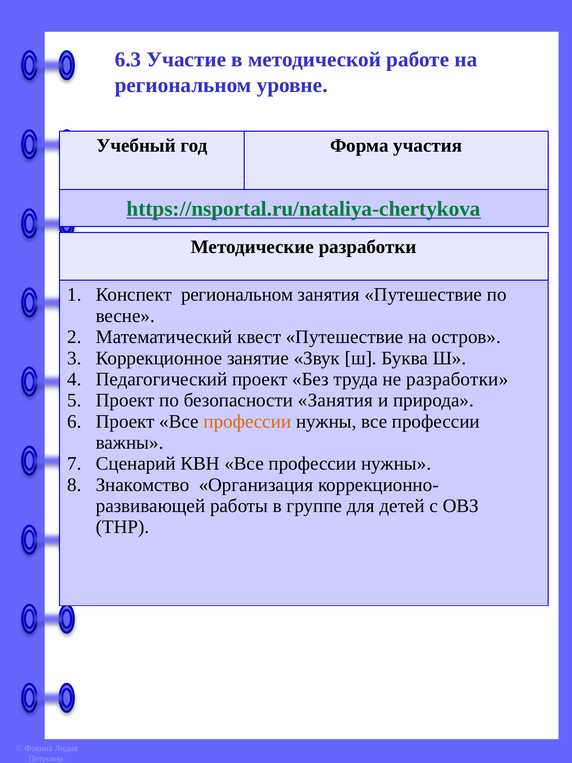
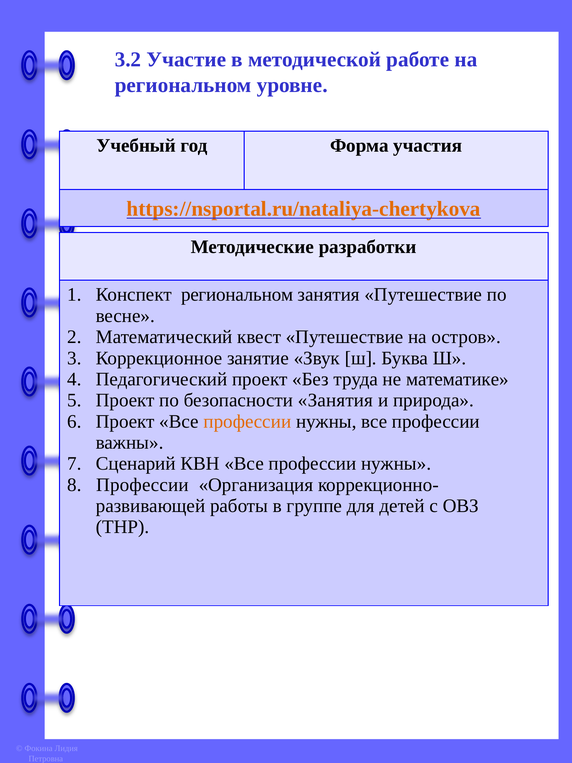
6.3: 6.3 -> 3.2
https://nsportal.ru/nataliya-chertykova colour: green -> orange
не разработки: разработки -> математике
Знакомство at (143, 485): Знакомство -> Профессии
